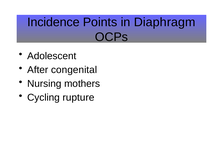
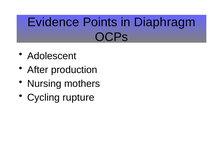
Incidence: Incidence -> Evidence
congenital: congenital -> production
